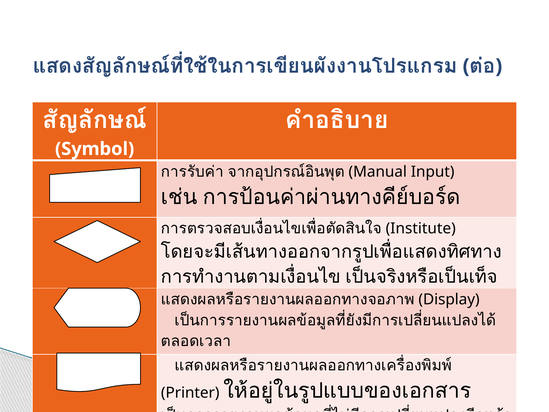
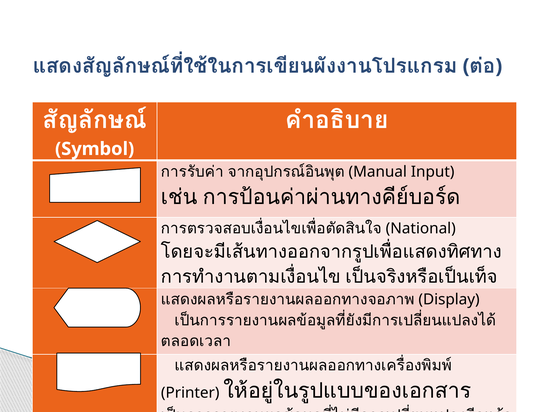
Institute: Institute -> National
